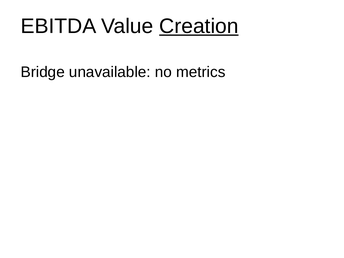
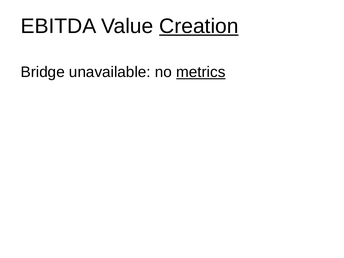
metrics underline: none -> present
